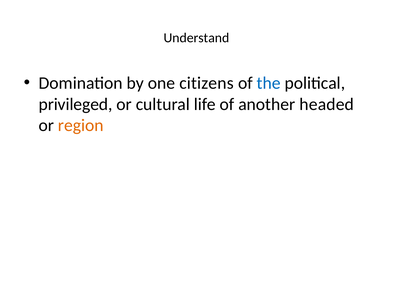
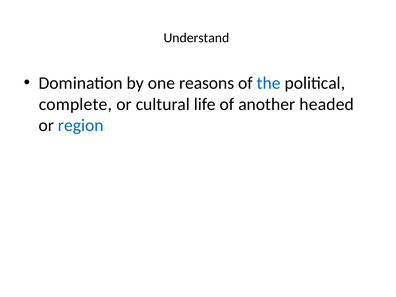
citizens: citizens -> reasons
privileged: privileged -> complete
region colour: orange -> blue
